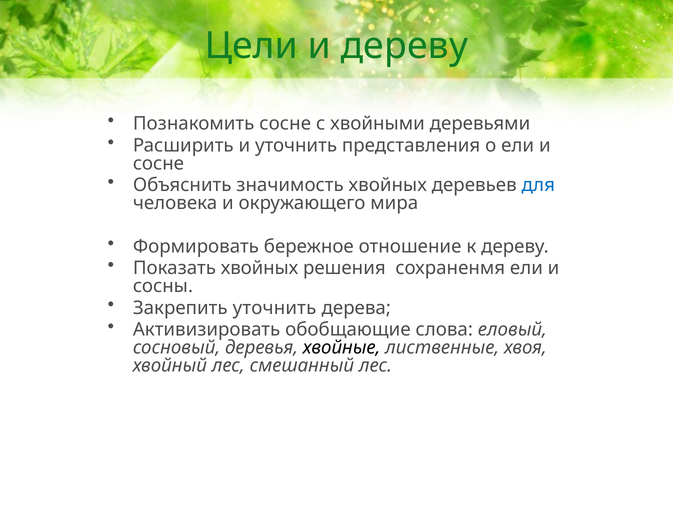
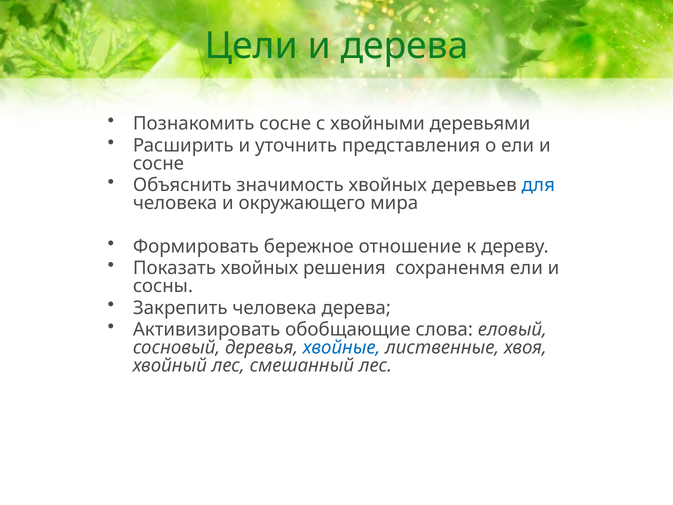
и дереву: дереву -> дерева
Закрепить уточнить: уточнить -> человека
хвойные colour: black -> blue
